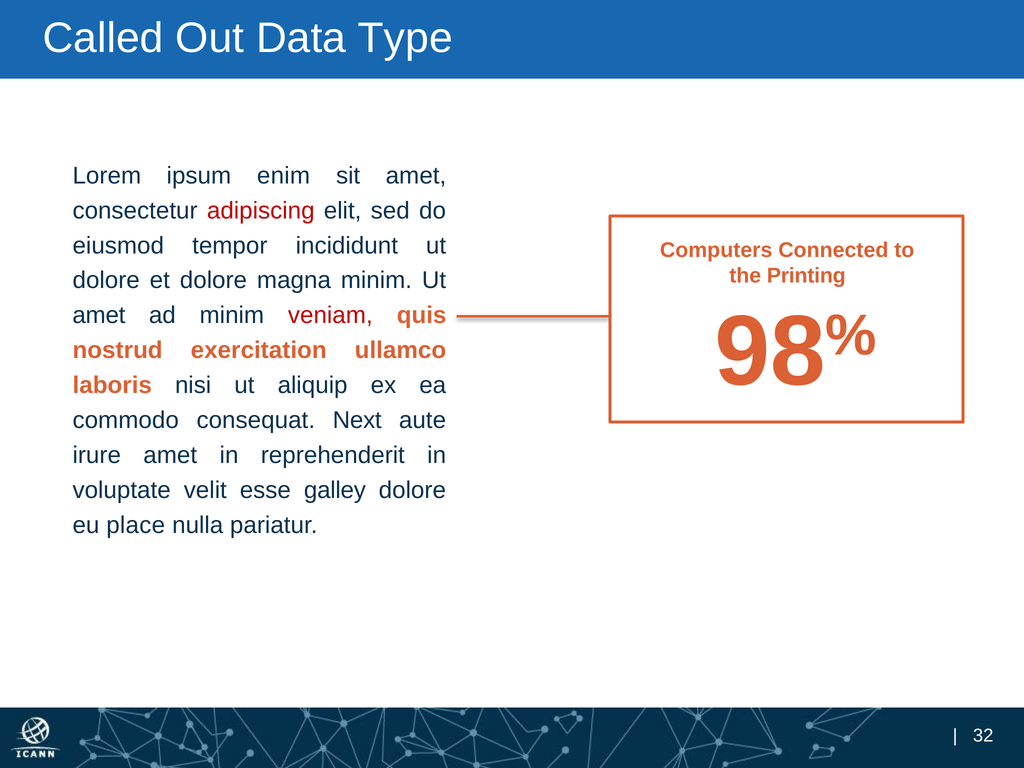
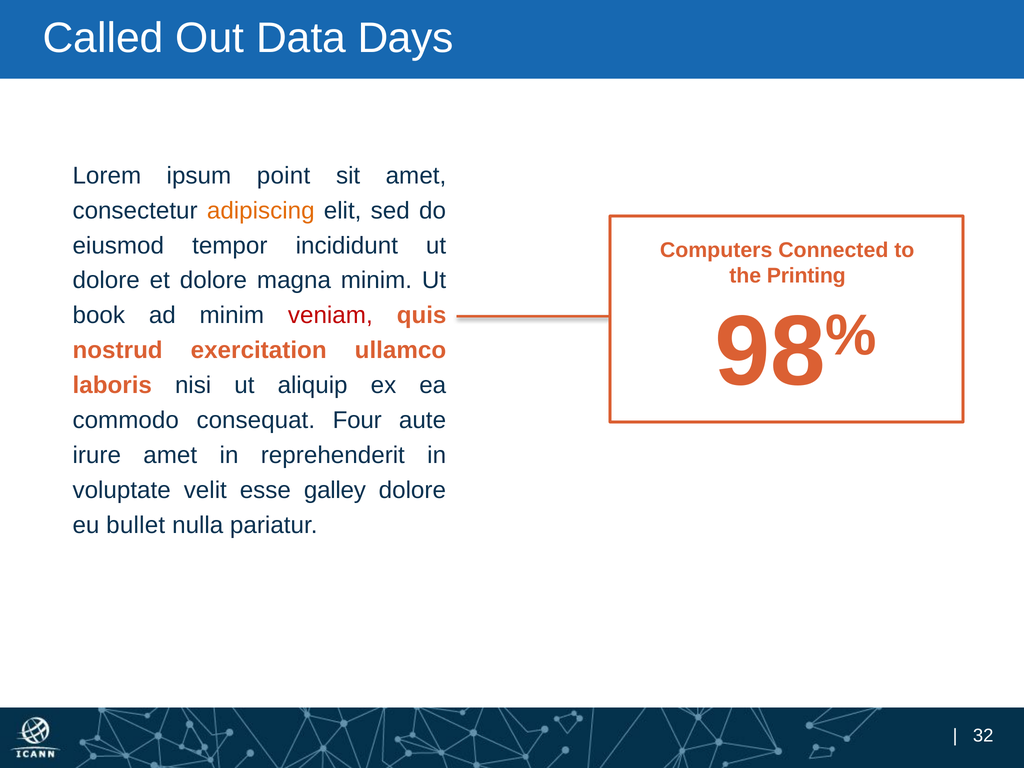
Type: Type -> Days
enim: enim -> point
adipiscing colour: red -> orange
amet at (99, 316): amet -> book
Next: Next -> Four
place: place -> bullet
